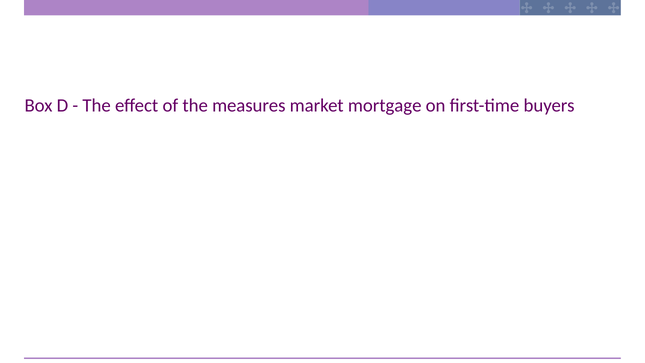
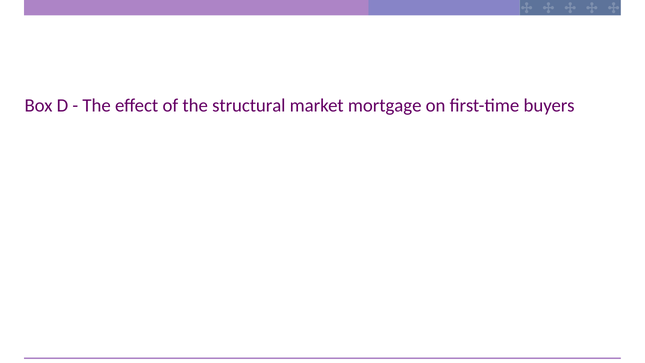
measures: measures -> structural
